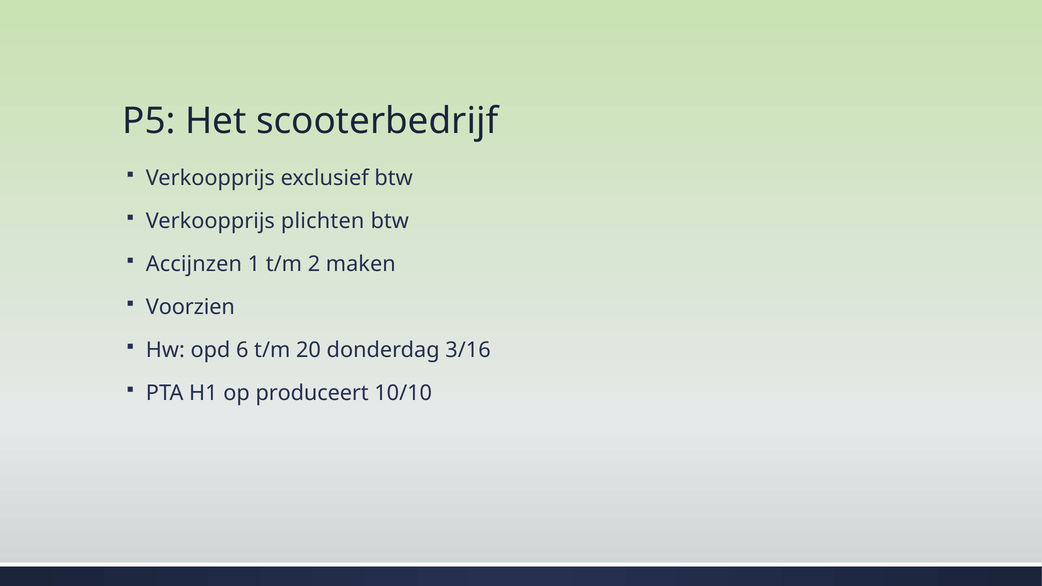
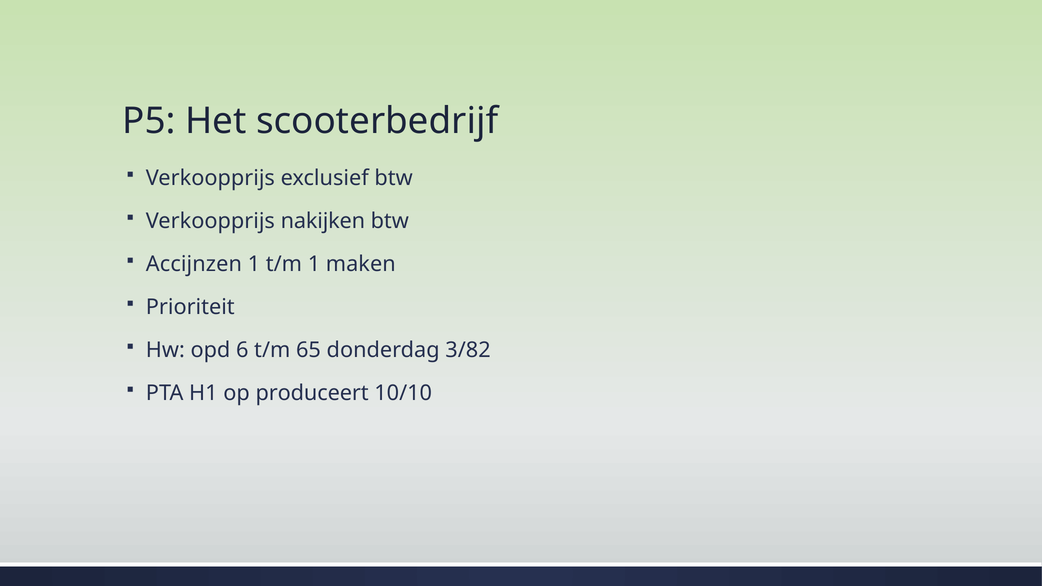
plichten: plichten -> nakijken
t/m 2: 2 -> 1
Voorzien: Voorzien -> Prioriteit
20: 20 -> 65
3/16: 3/16 -> 3/82
